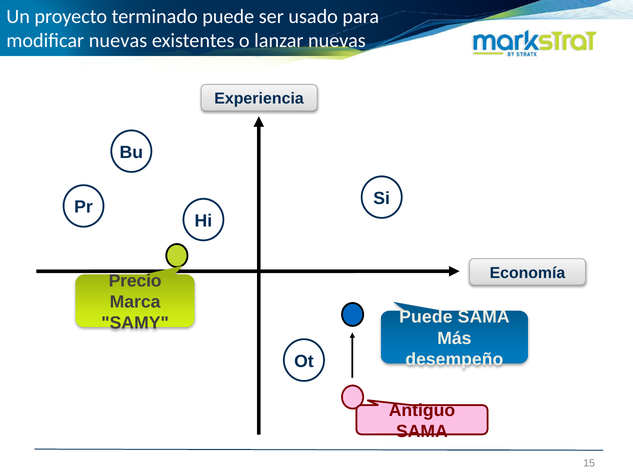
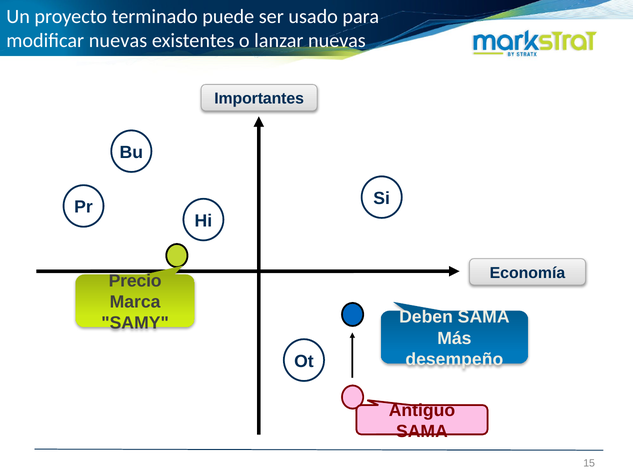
Experiencia: Experiencia -> Importantes
Puede at (426, 317): Puede -> Deben
